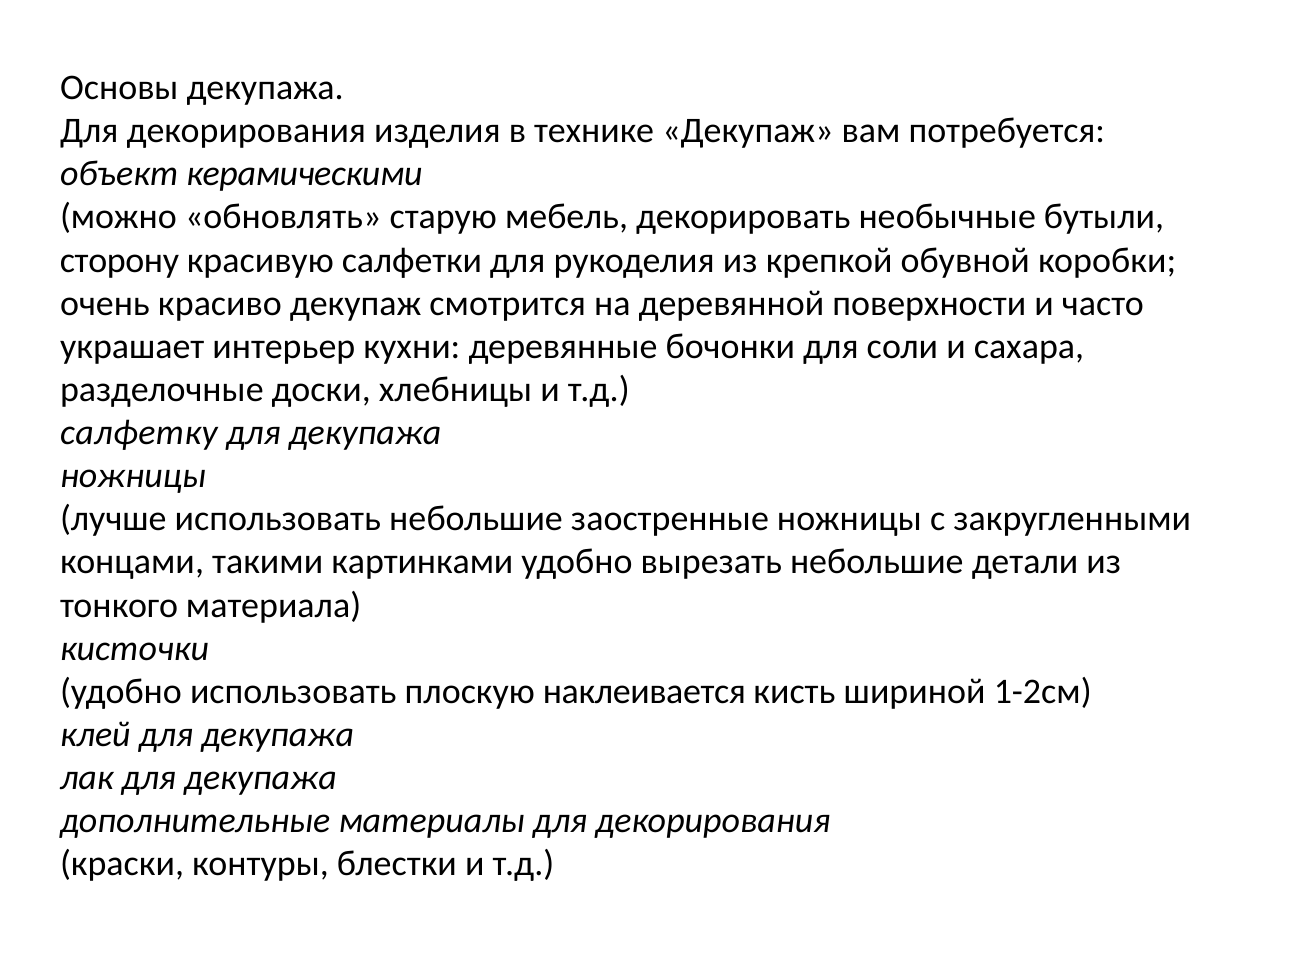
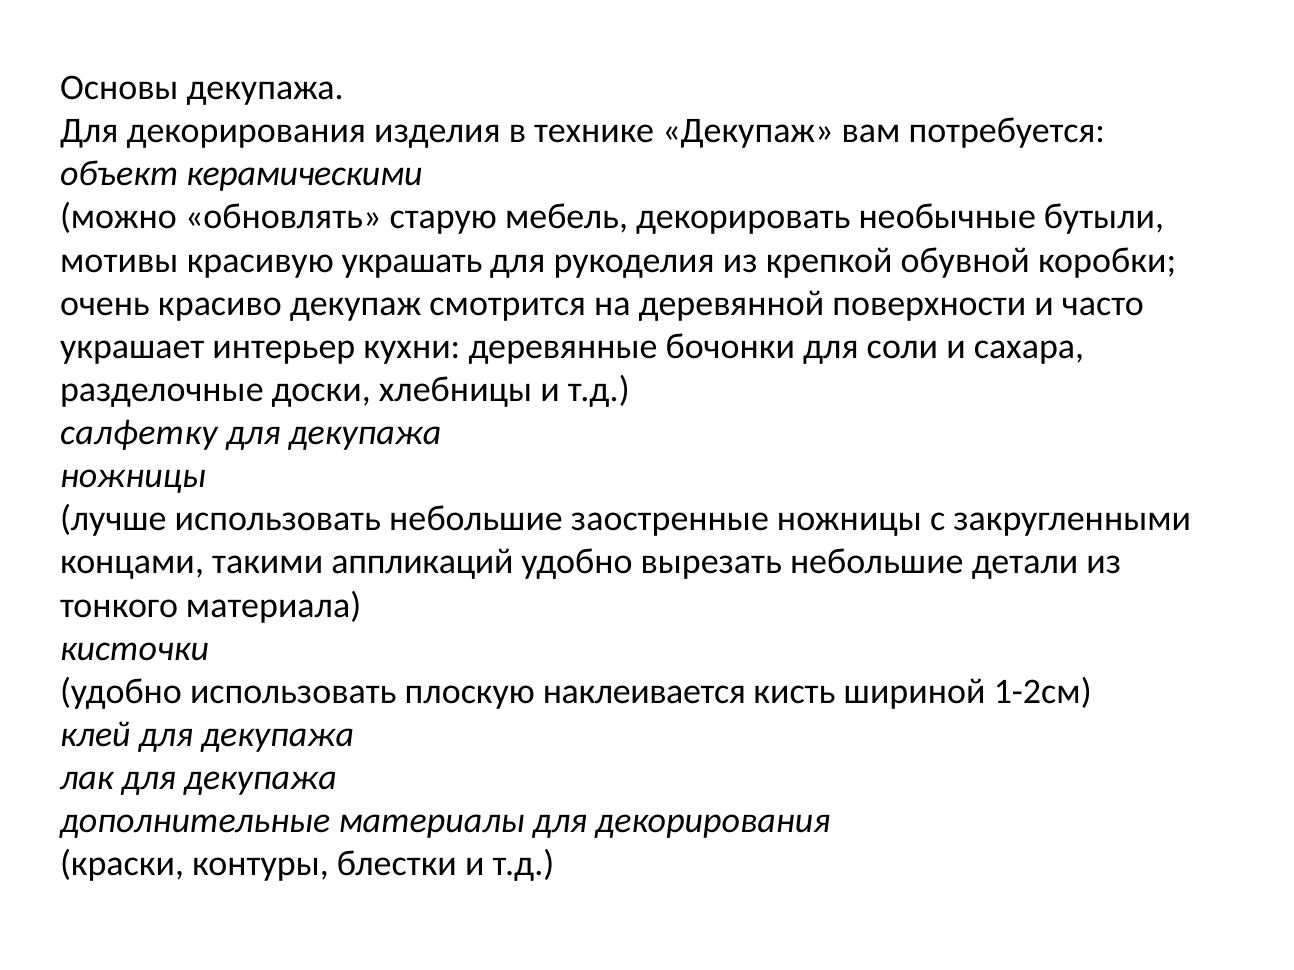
сторону: сторону -> мотивы
салфетки: салфетки -> украшать
картинками: картинками -> аппликаций
